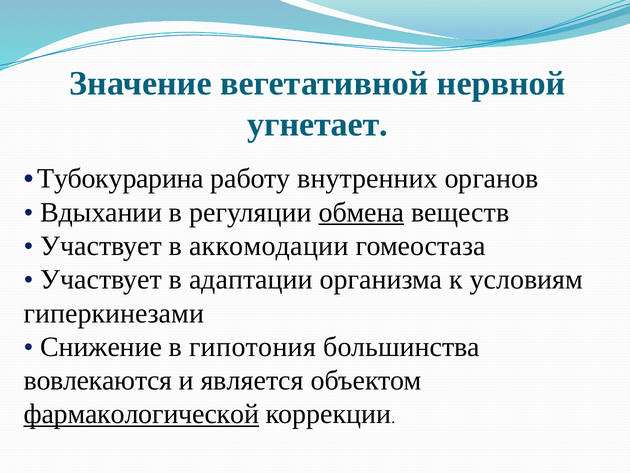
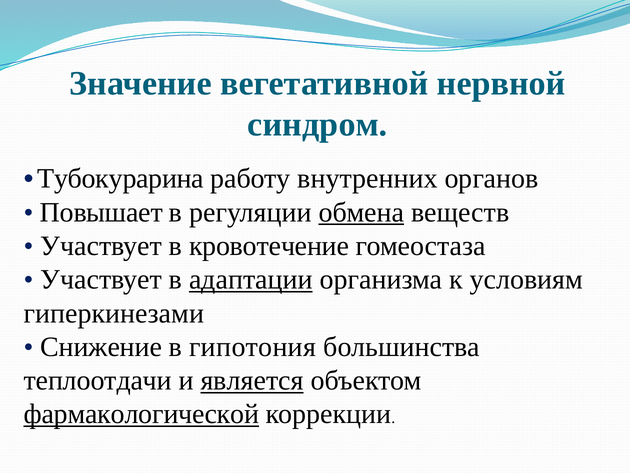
угнетает: угнетает -> синдром
Вдыхании: Вдыхании -> Повышает
аккомодации: аккомодации -> кровотечение
адаптации underline: none -> present
вовлекаются: вовлекаются -> теплоотдачи
является underline: none -> present
